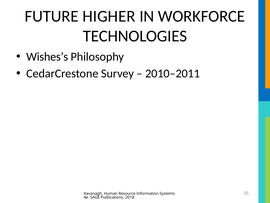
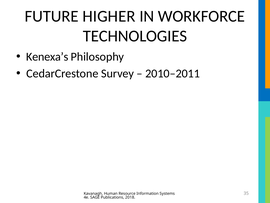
Wishes’s: Wishes’s -> Kenexa’s
